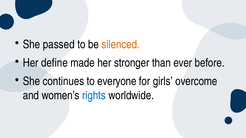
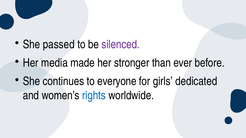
silenced colour: orange -> purple
define: define -> media
overcome: overcome -> dedicated
